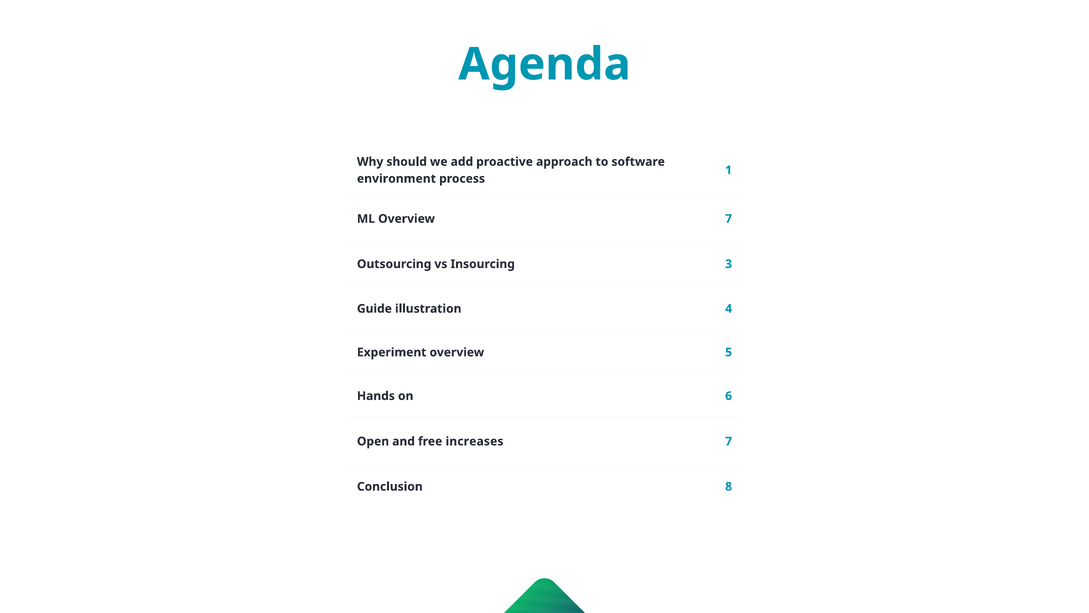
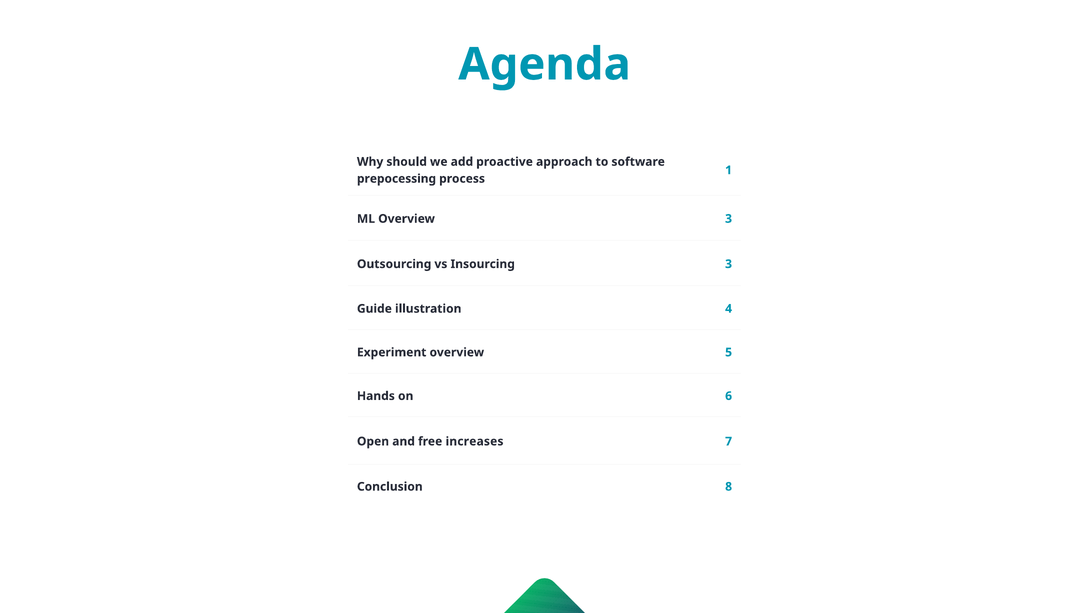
environment: environment -> prepocessing
Overview 7: 7 -> 3
